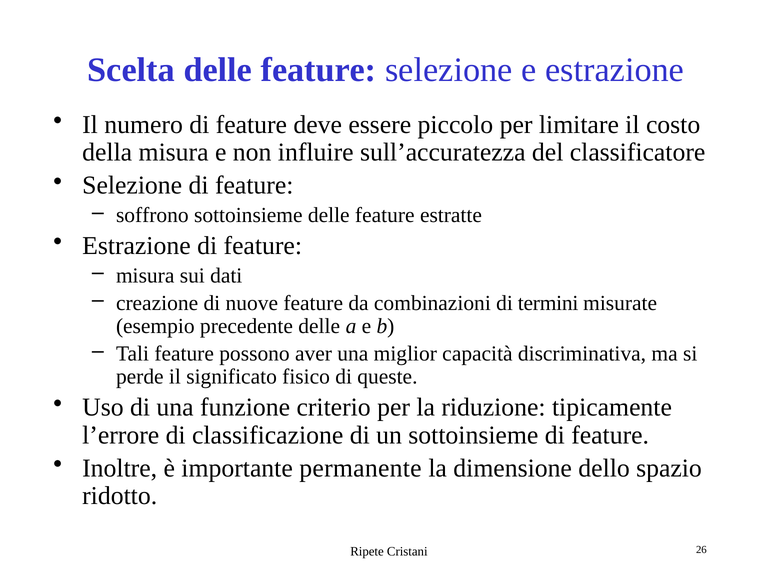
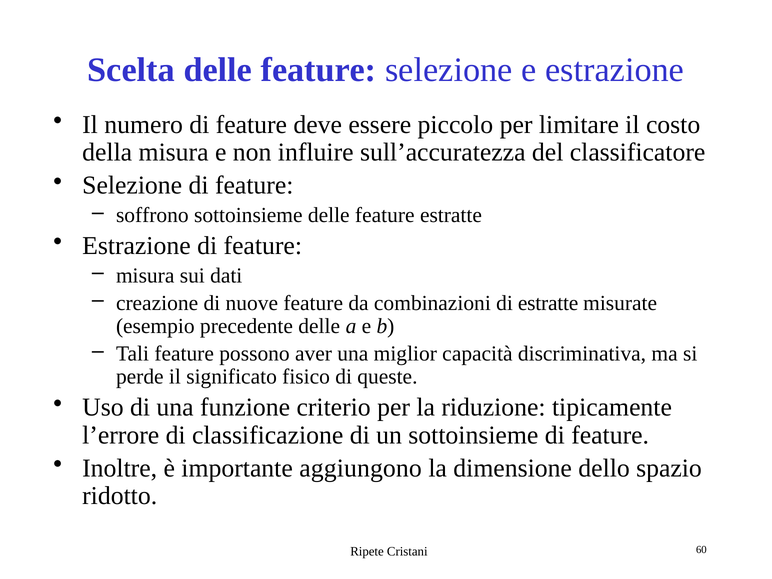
di termini: termini -> estratte
permanente: permanente -> aggiungono
26: 26 -> 60
